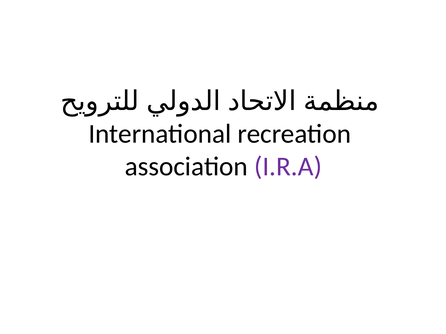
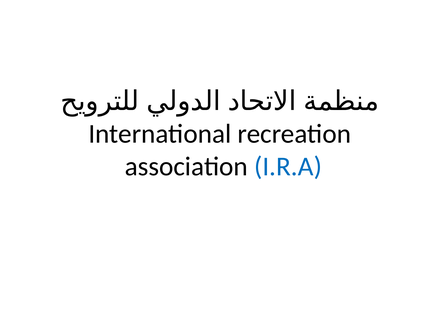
I.R.A colour: purple -> blue
